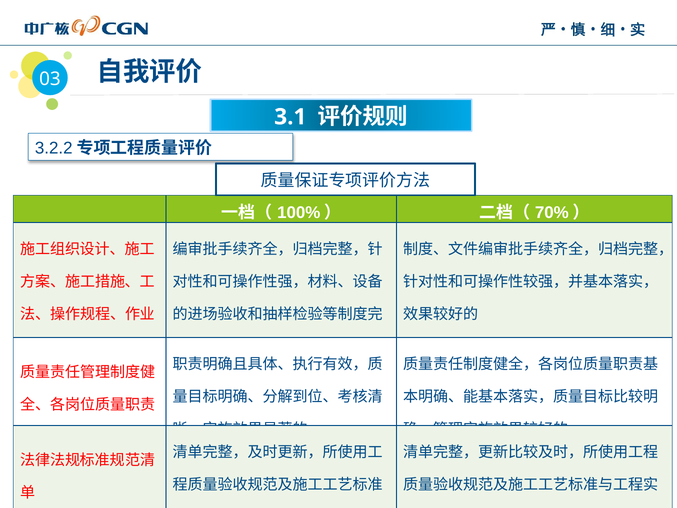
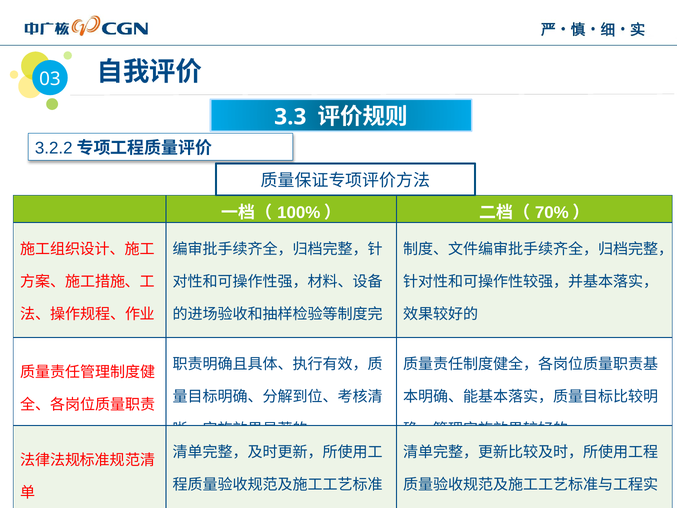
3.1: 3.1 -> 3.3
